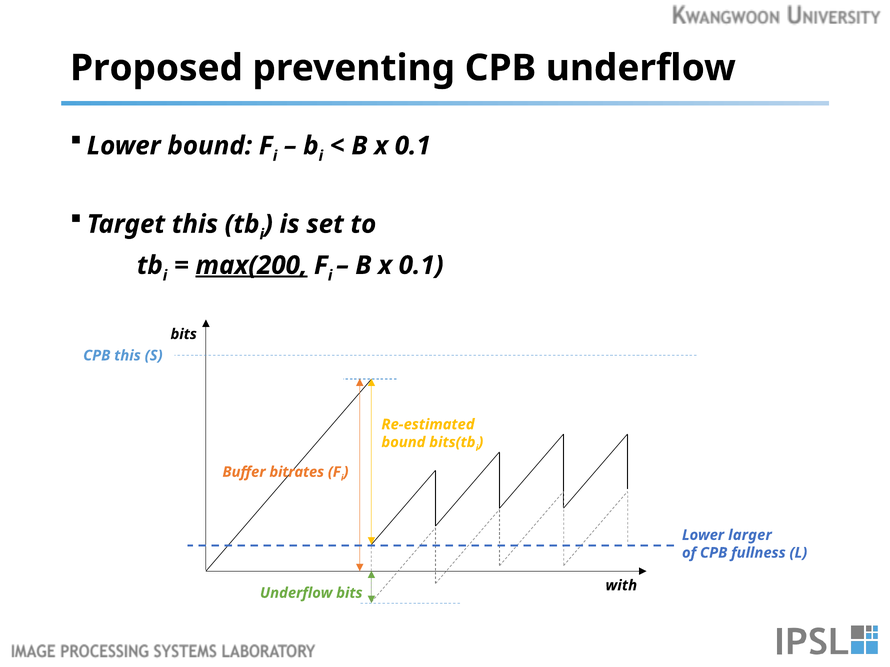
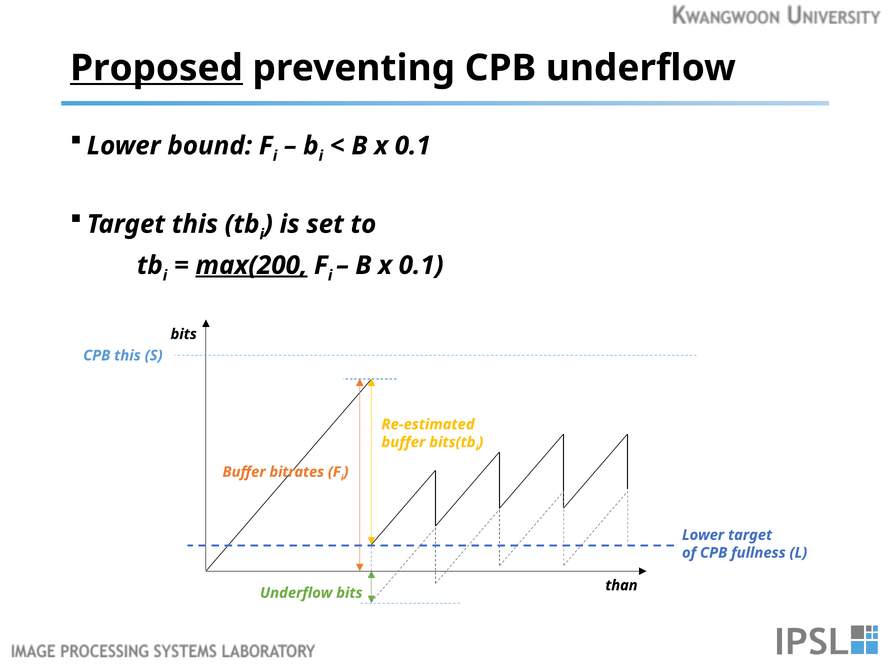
Proposed underline: none -> present
bound at (403, 443): bound -> buffer
Lower larger: larger -> target
with: with -> than
